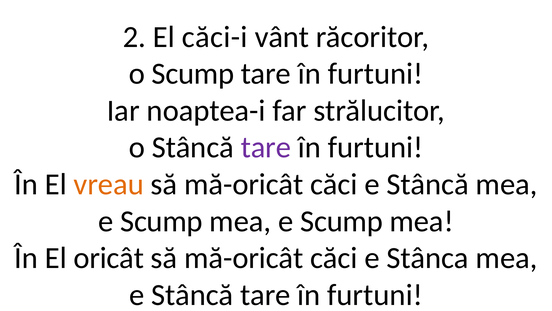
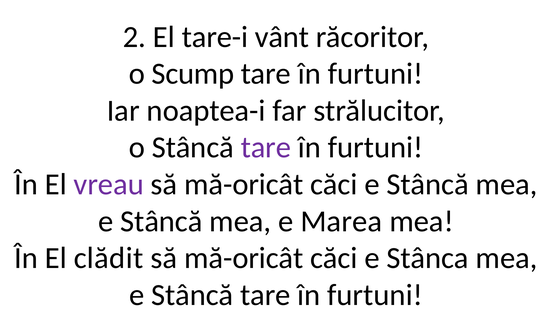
căci-i: căci-i -> tare-i
vreau colour: orange -> purple
Scump at (161, 221): Scump -> Stâncă
Scump at (342, 221): Scump -> Marea
oricât: oricât -> clădit
